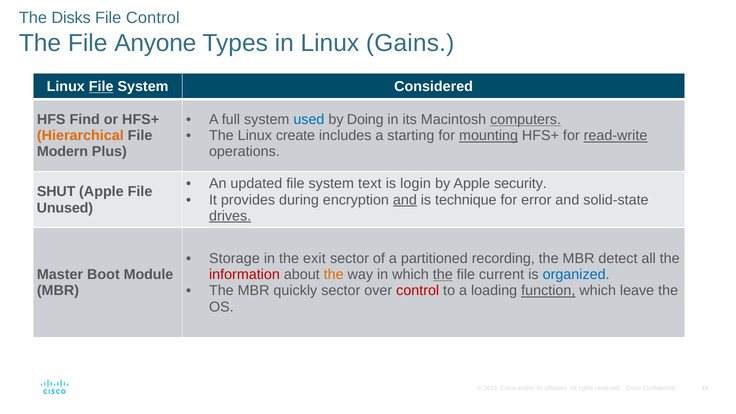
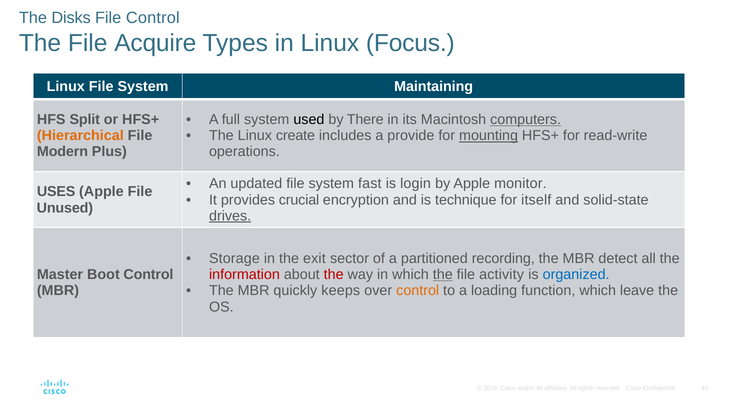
Anyone: Anyone -> Acquire
Gains: Gains -> Focus
File at (101, 87) underline: present -> none
Considered: Considered -> Maintaining
Find: Find -> Split
used colour: blue -> black
Doing: Doing -> There
starting: starting -> provide
read-write underline: present -> none
text: text -> fast
security: security -> monitor
SHUT: SHUT -> USES
during: during -> crucial
and at (405, 200) underline: present -> none
error: error -> itself
Boot Module: Module -> Control
the at (334, 275) colour: orange -> red
current: current -> activity
quickly sector: sector -> keeps
control at (418, 291) colour: red -> orange
function underline: present -> none
